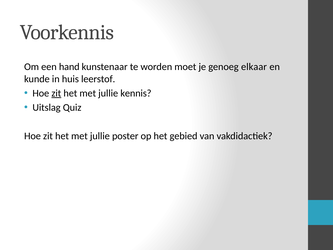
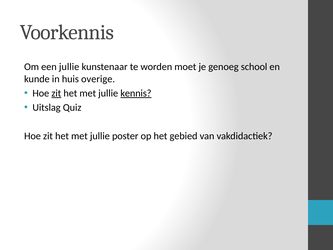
een hand: hand -> jullie
elkaar: elkaar -> school
leerstof: leerstof -> overige
kennis underline: none -> present
